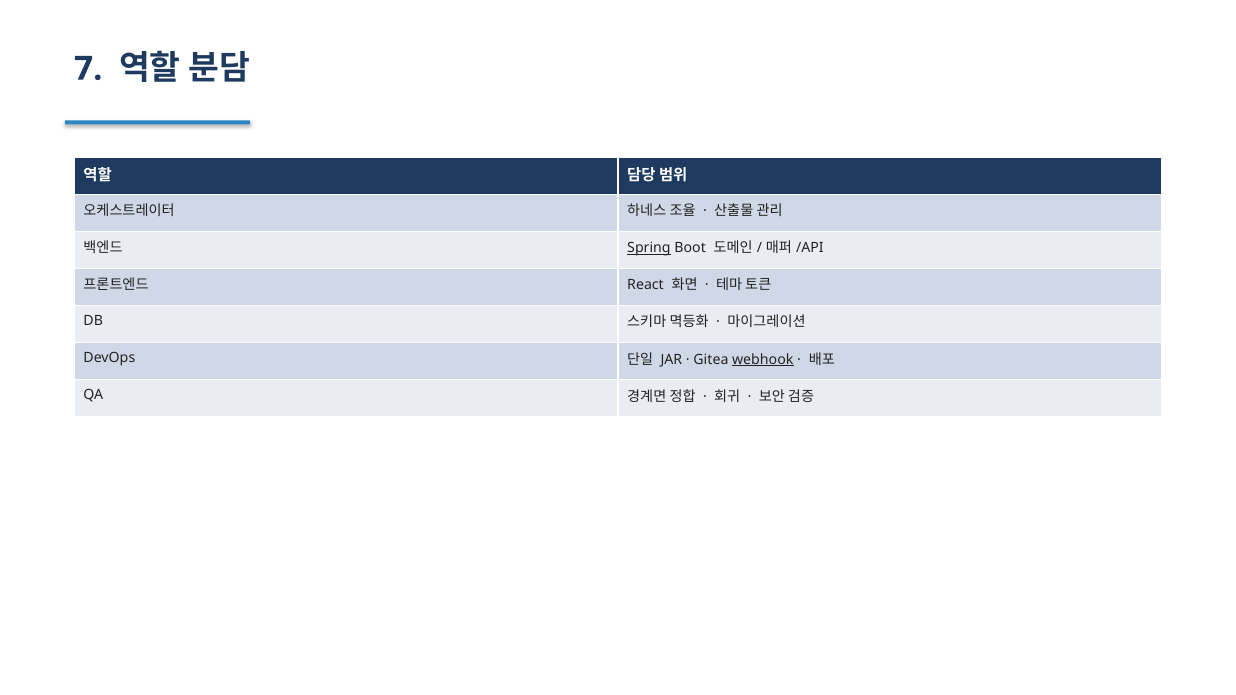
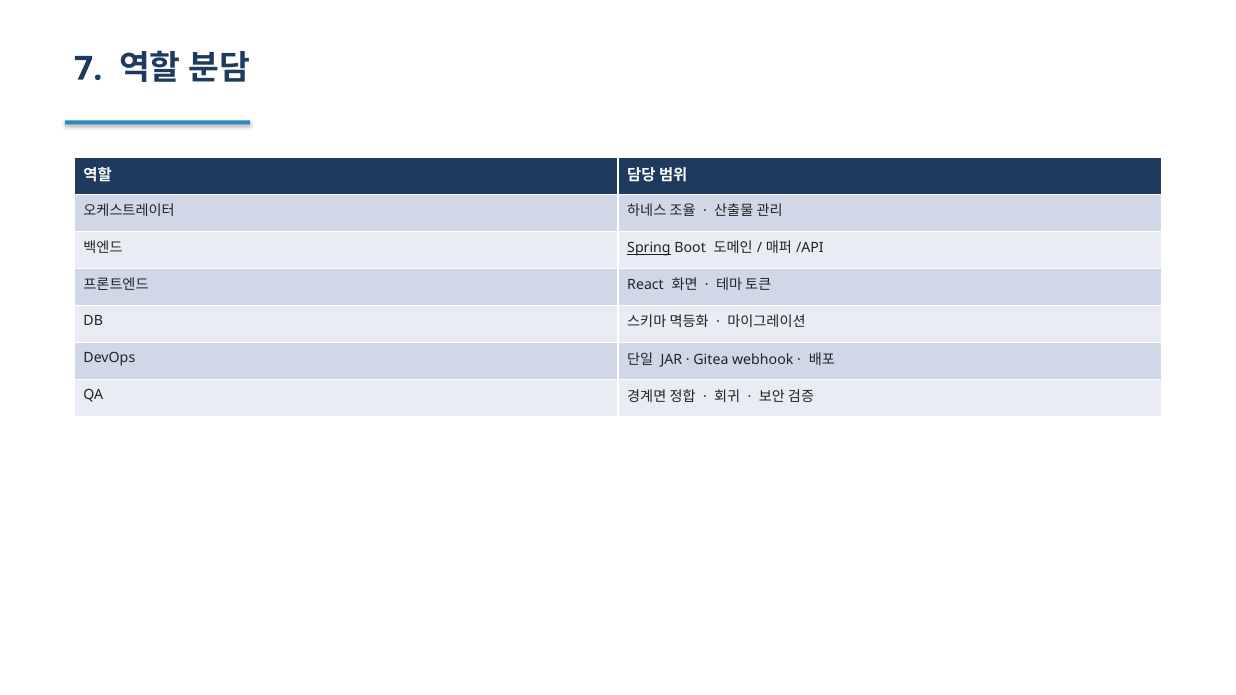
webhook underline: present -> none
